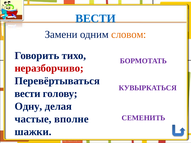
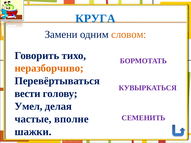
ВЕСТИ at (96, 18): ВЕСТИ -> КРУГА
неразборчиво colour: red -> orange
Одну: Одну -> Умел
